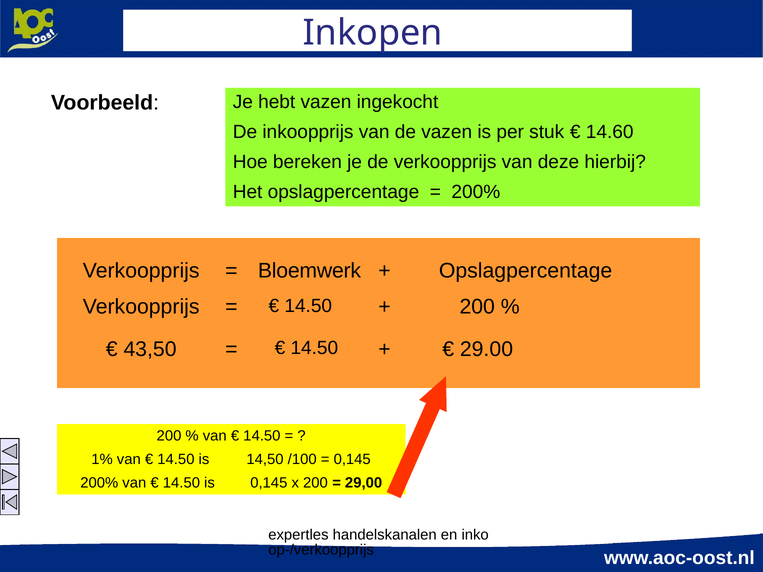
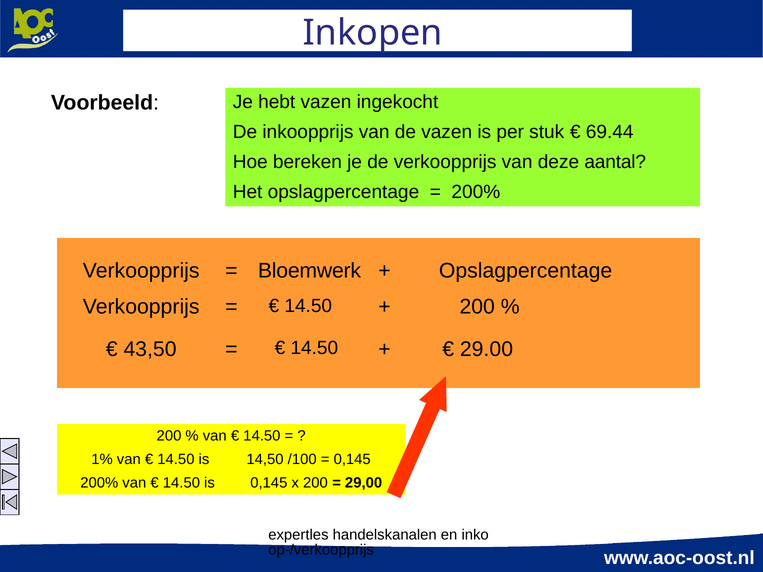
14.60: 14.60 -> 69.44
hierbij: hierbij -> aantal
